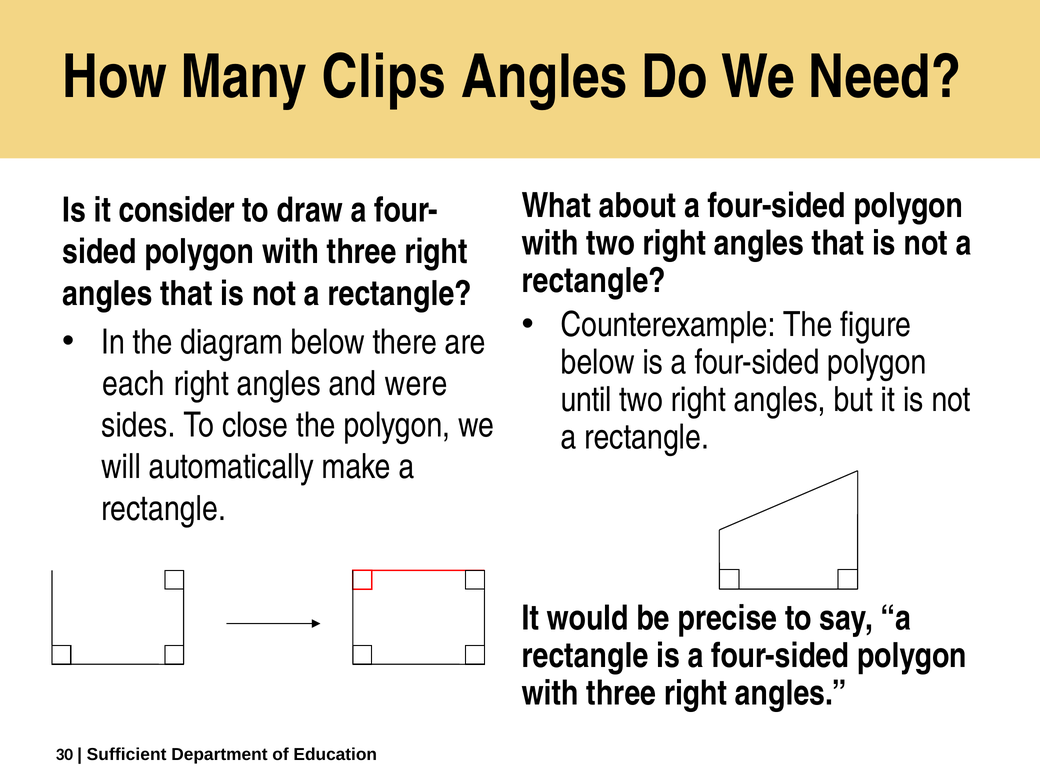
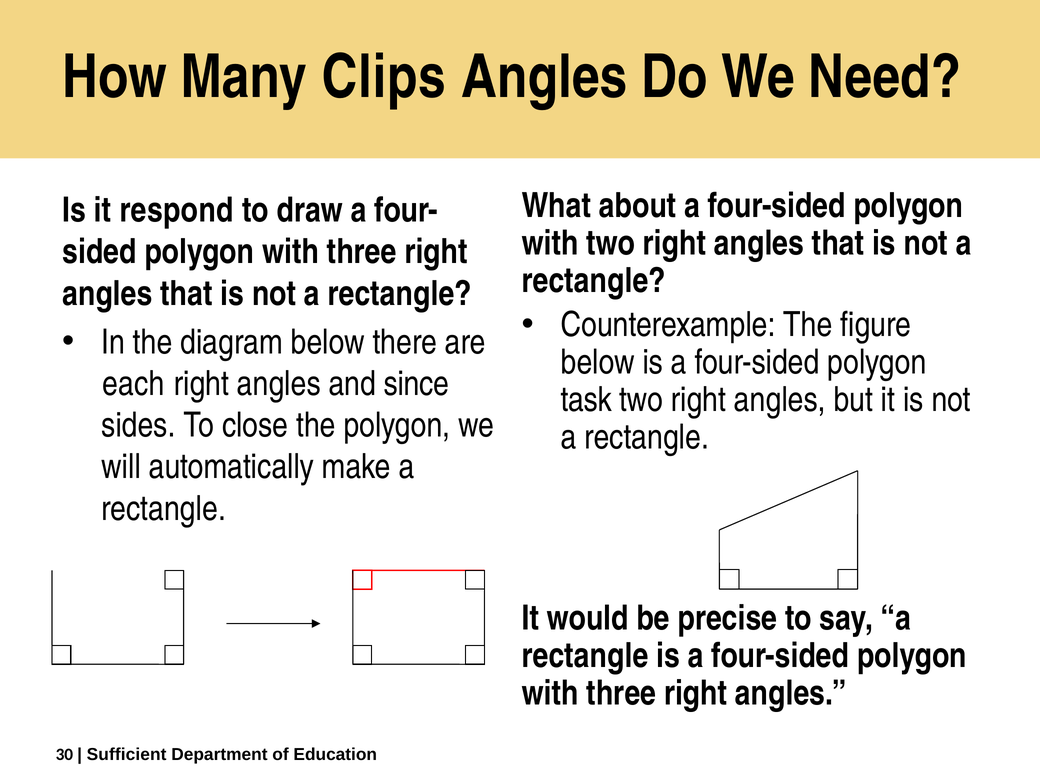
consider: consider -> respond
were: were -> since
until: until -> task
